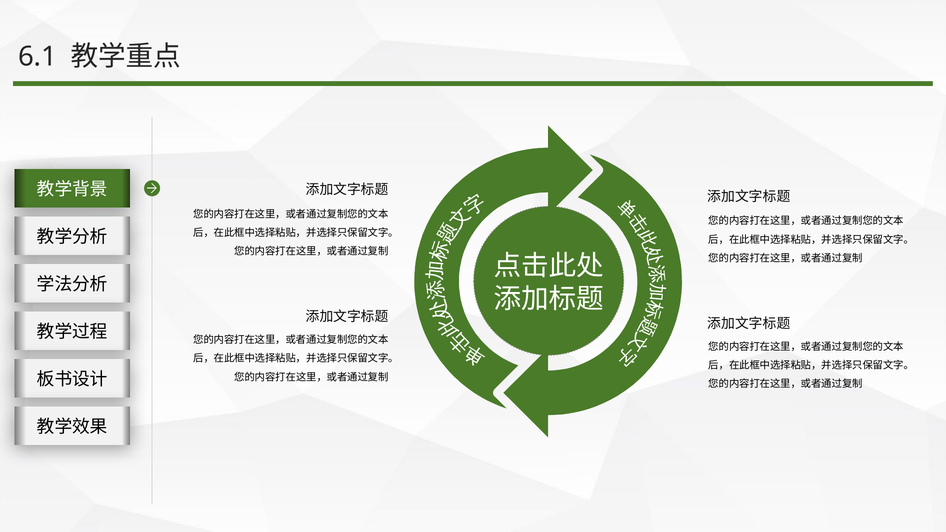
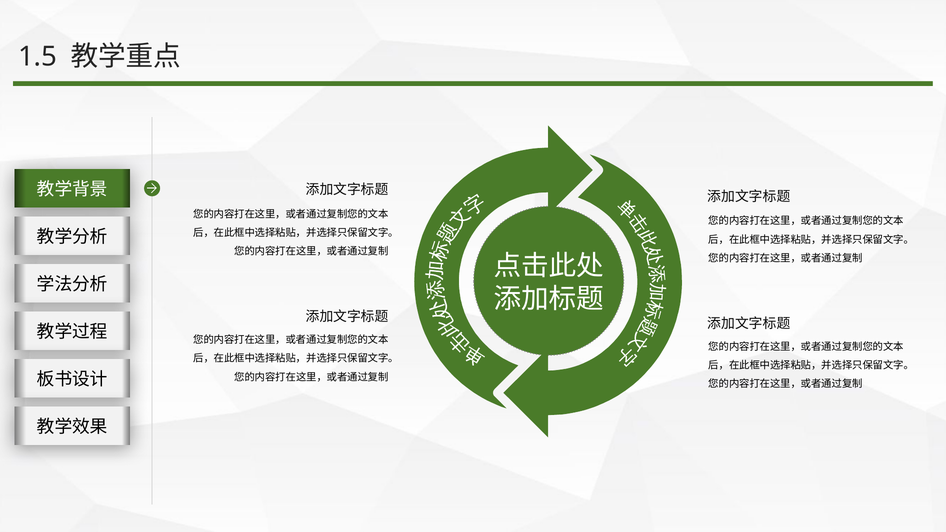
6.1: 6.1 -> 1.5
